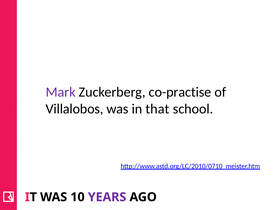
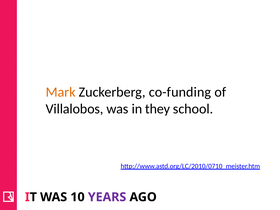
Mark colour: purple -> orange
co-practise: co-practise -> co-funding
that: that -> they
